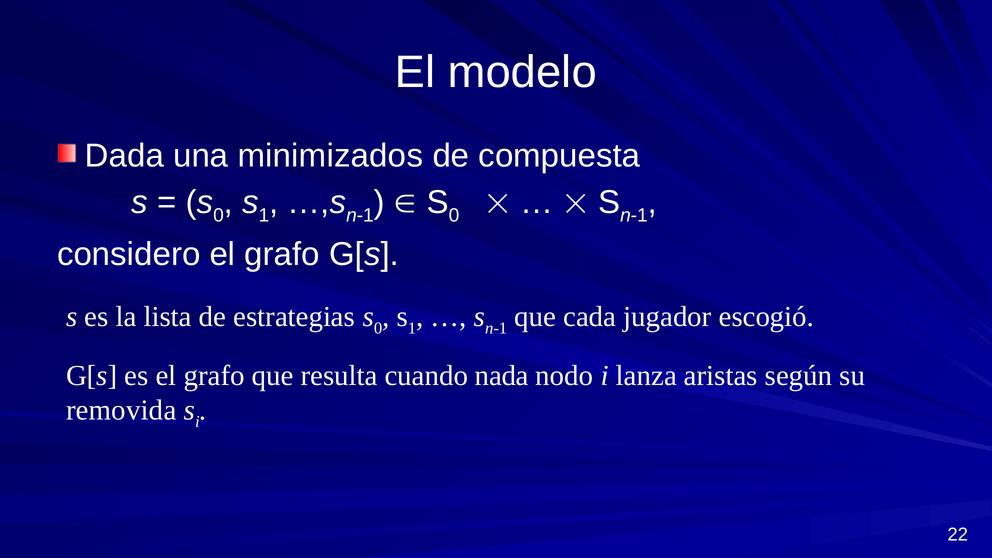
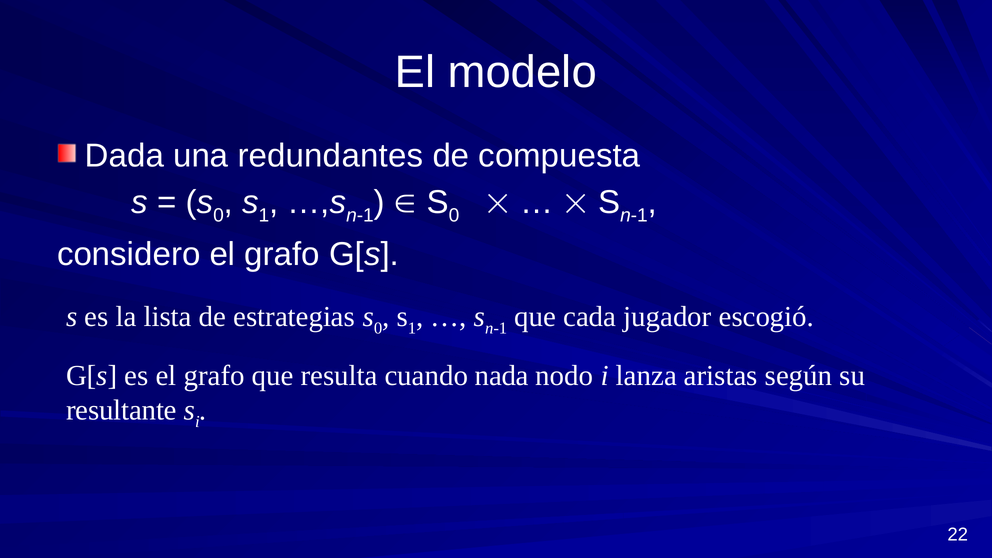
minimizados: minimizados -> redundantes
removida: removida -> resultante
